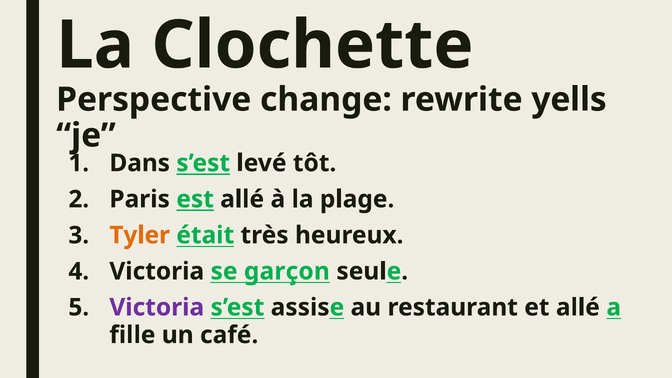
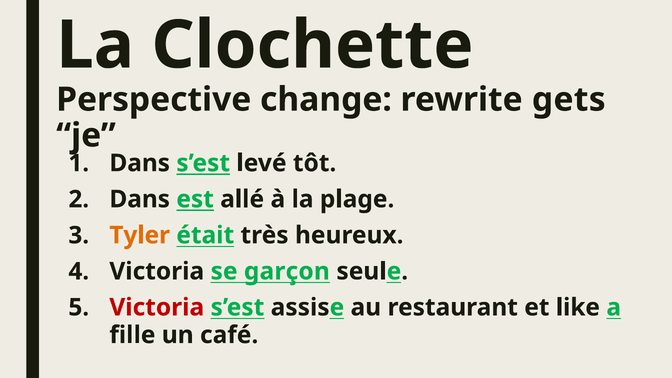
yells: yells -> gets
Paris at (140, 199): Paris -> Dans
Victoria at (157, 307) colour: purple -> red
et allé: allé -> like
